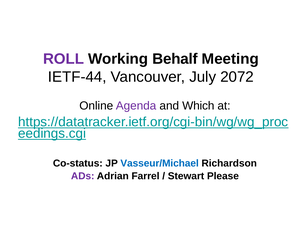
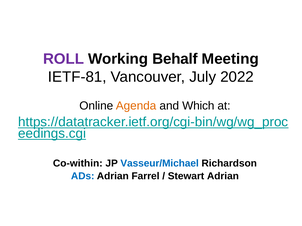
IETF-44: IETF-44 -> IETF-81
2072: 2072 -> 2022
Agenda colour: purple -> orange
Co-status: Co-status -> Co-within
ADs colour: purple -> blue
Stewart Please: Please -> Adrian
